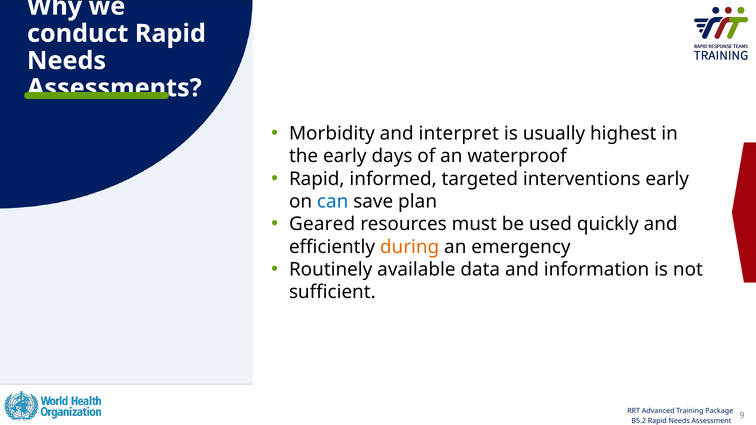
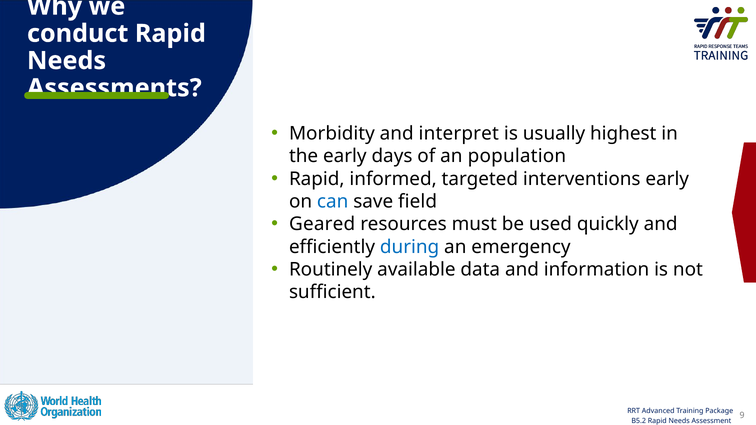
waterproof: waterproof -> population
plan: plan -> field
during colour: orange -> blue
